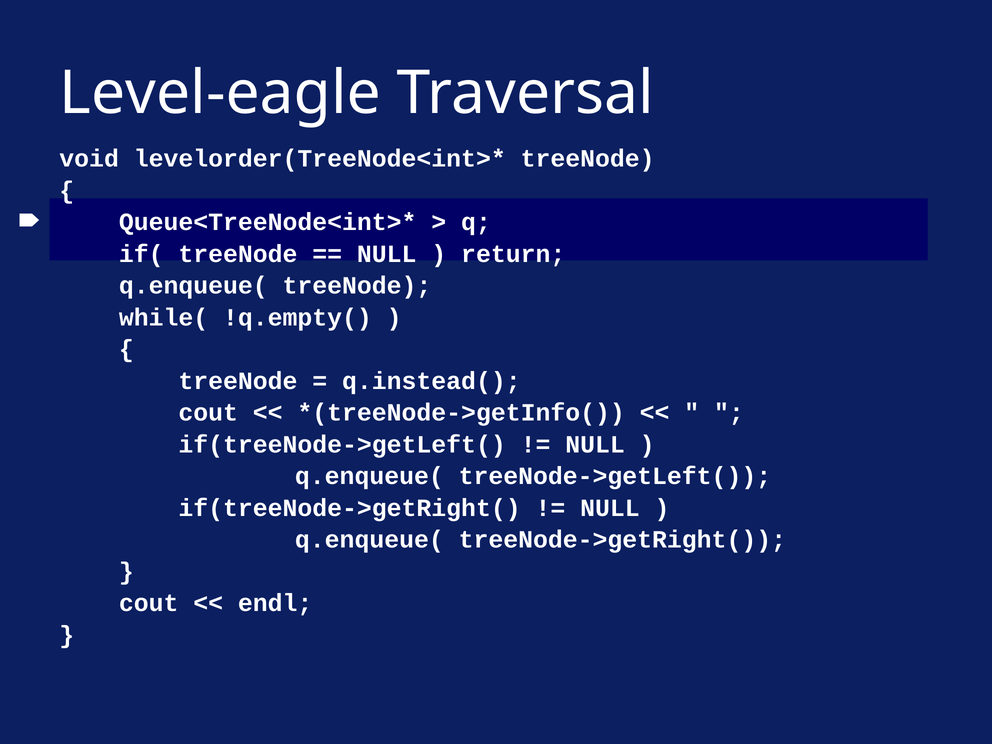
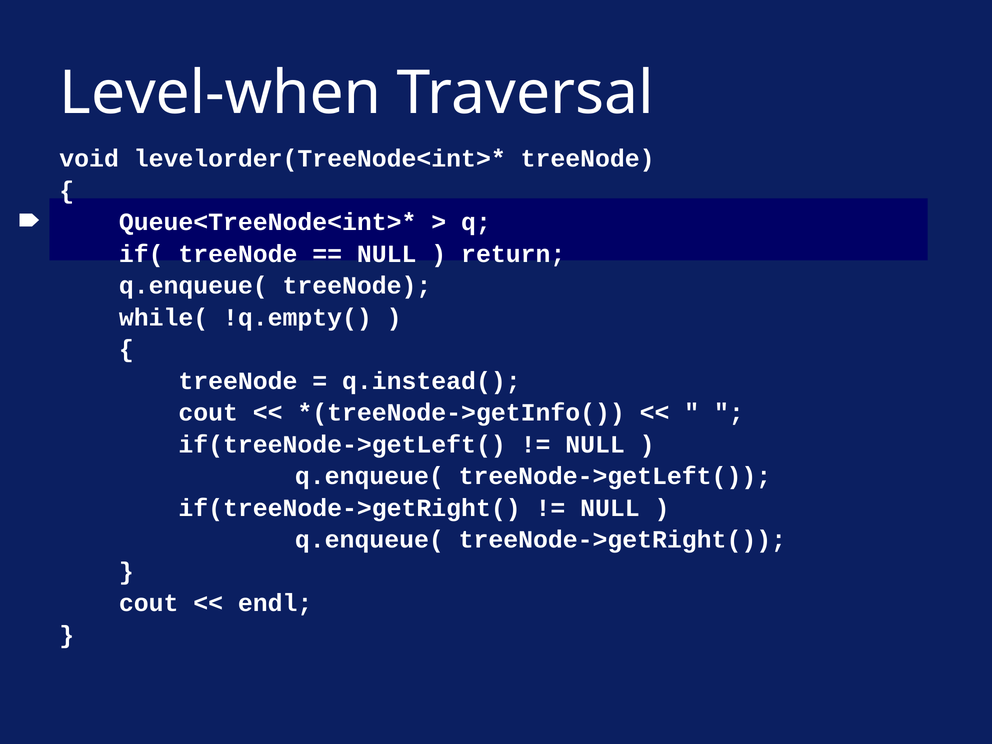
Level-eagle: Level-eagle -> Level-when
